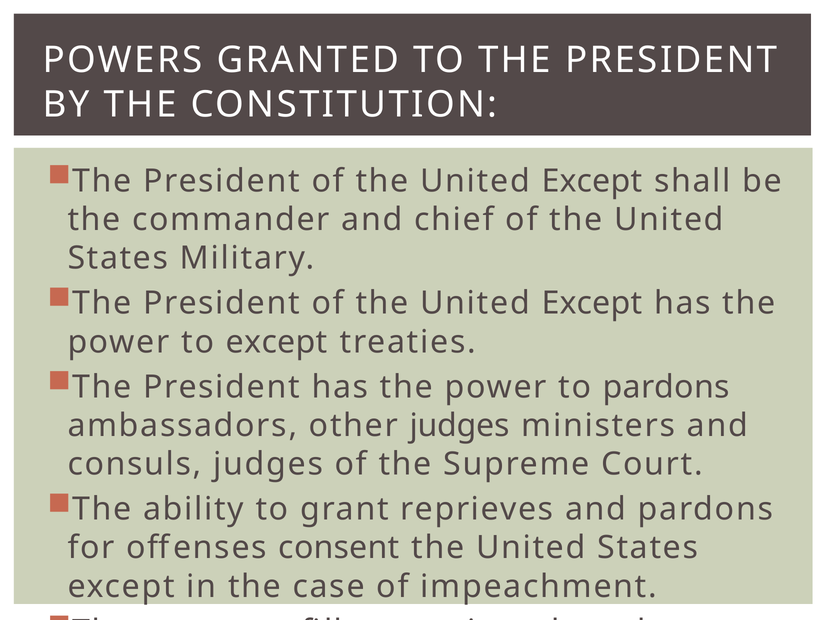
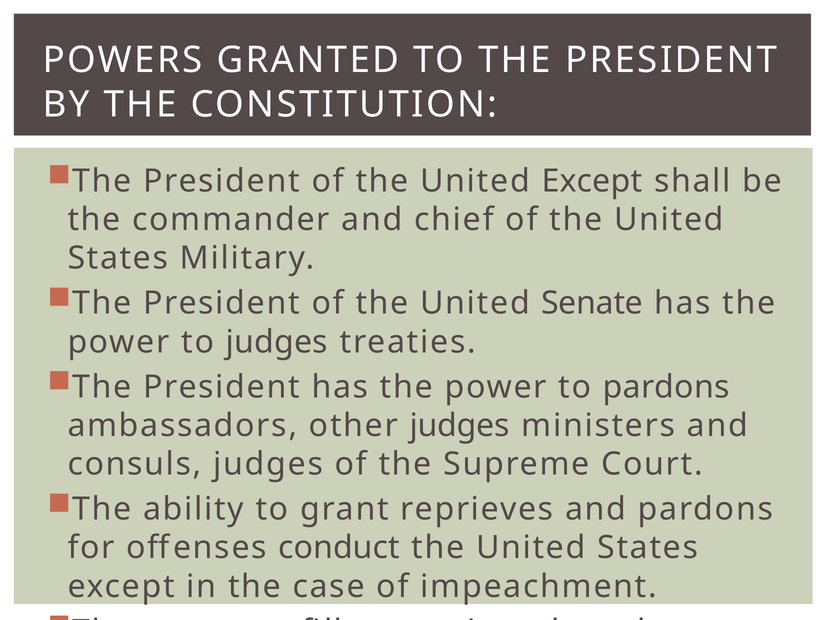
Except at (592, 303): Except -> Senate
to except: except -> judges
consent: consent -> conduct
